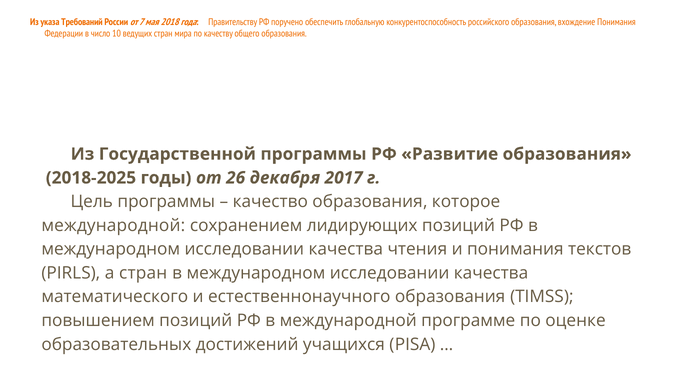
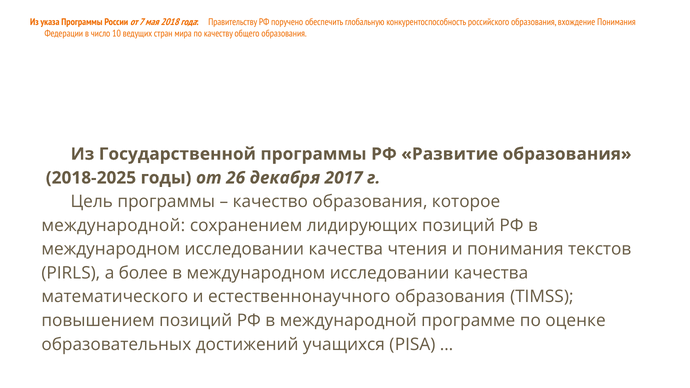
указа Требований: Требований -> Программы
а стран: стран -> более
